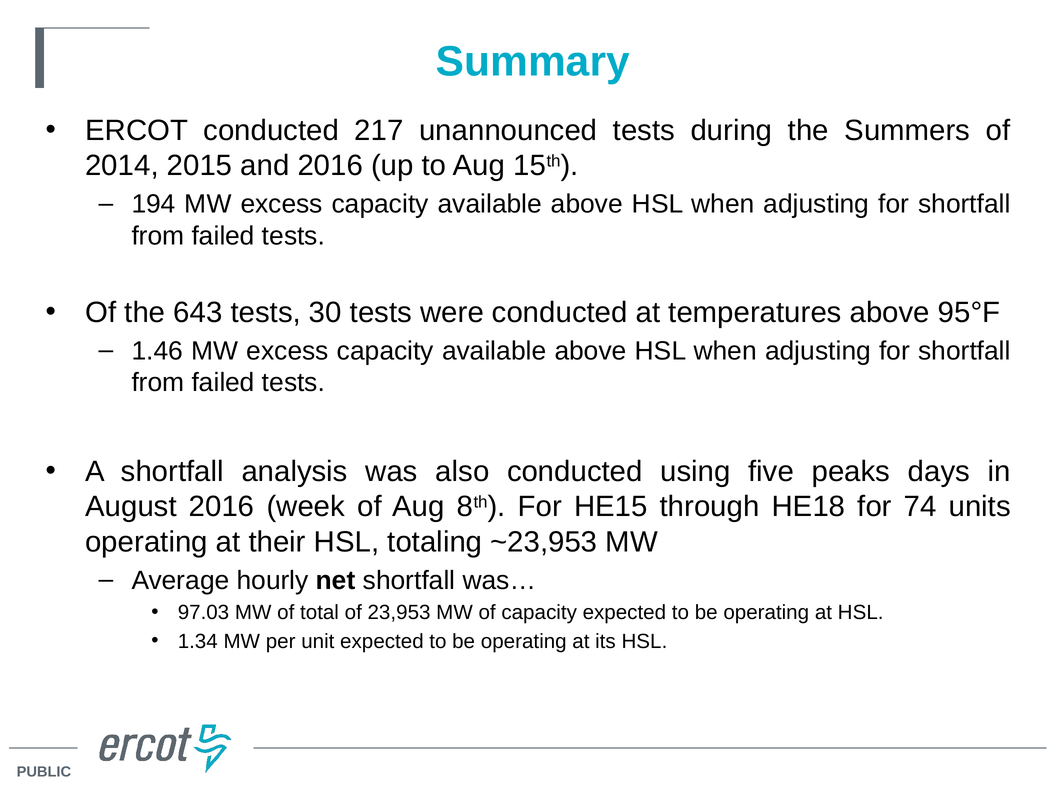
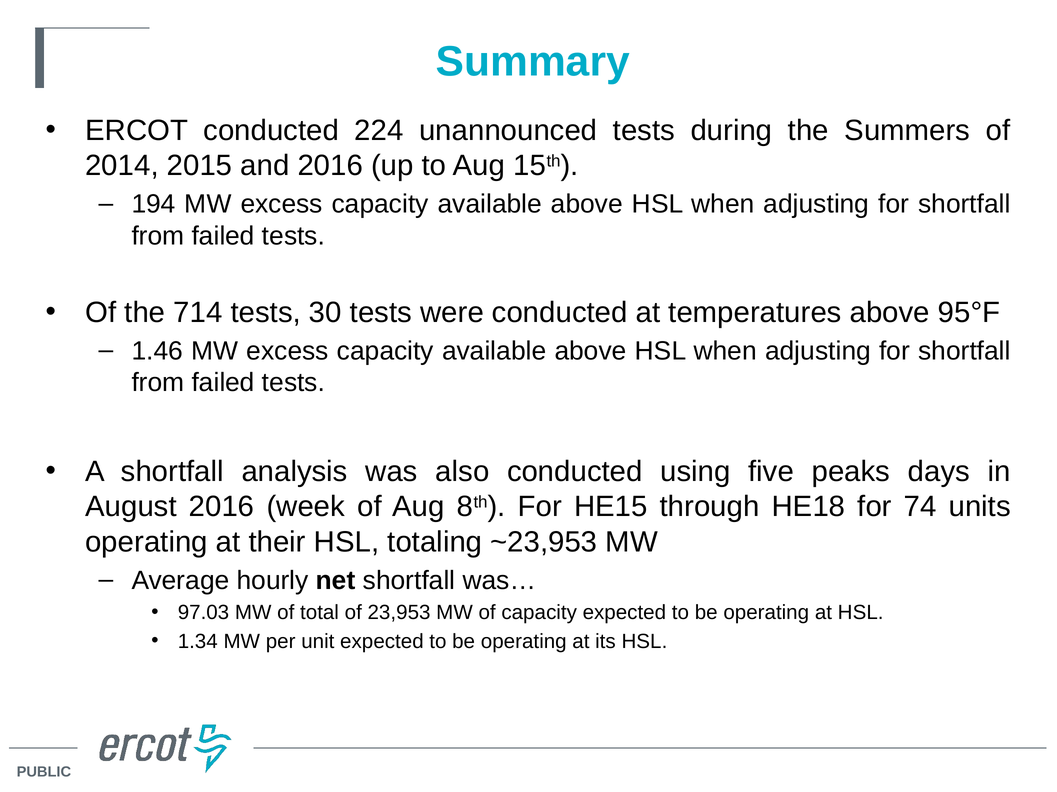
217: 217 -> 224
643: 643 -> 714
